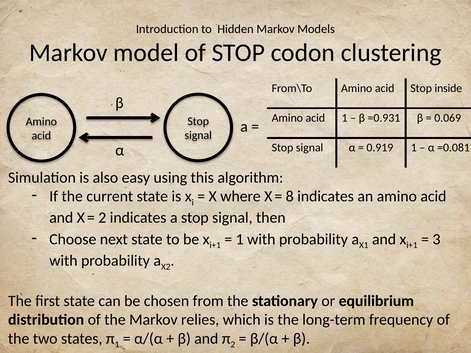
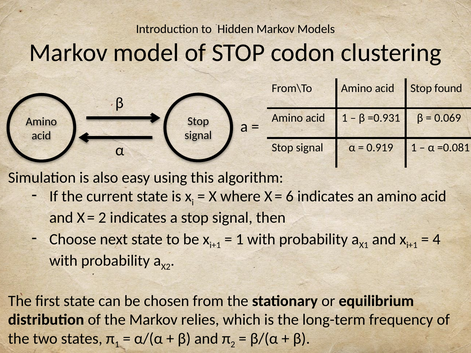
inside: inside -> found
8: 8 -> 6
3: 3 -> 4
